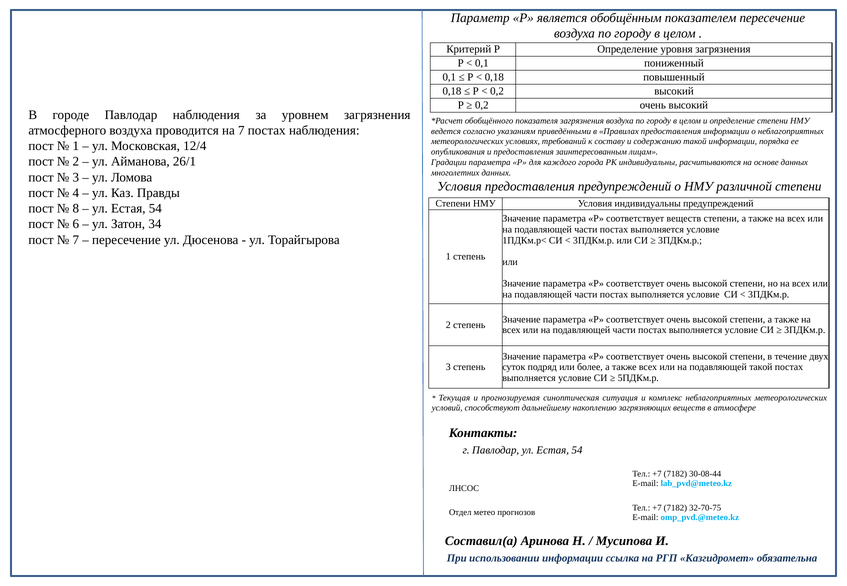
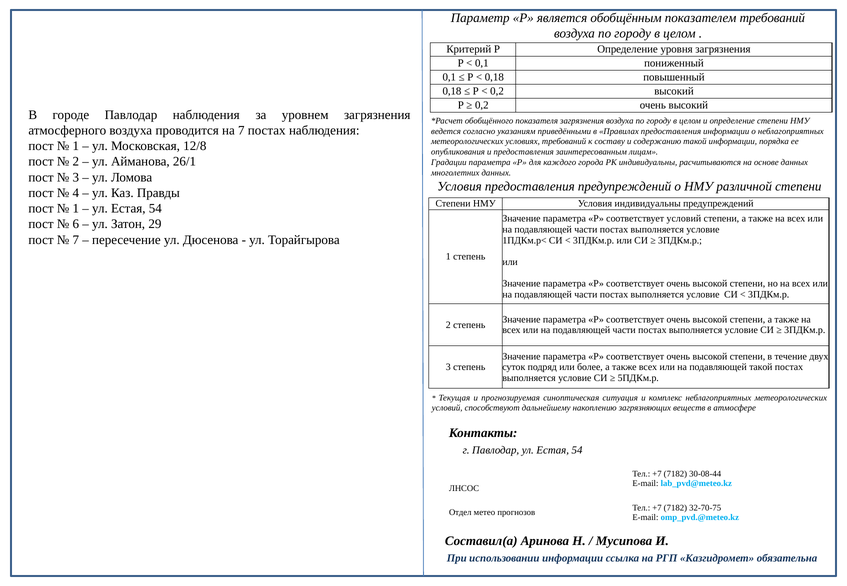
показателем пересечение: пересечение -> требований
12/4: 12/4 -> 12/8
8 at (76, 209): 8 -> 1
соответствует веществ: веществ -> условий
34: 34 -> 29
